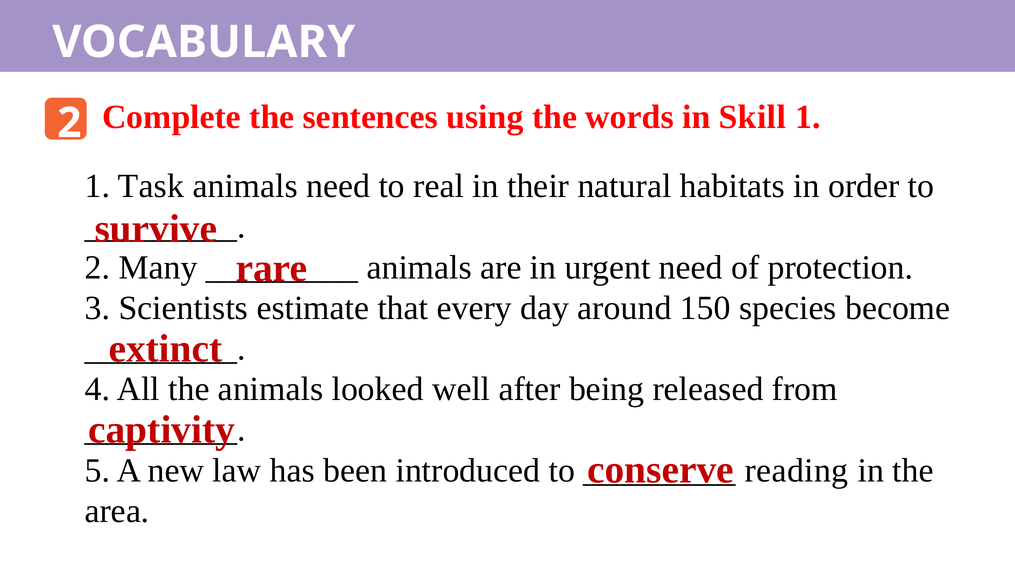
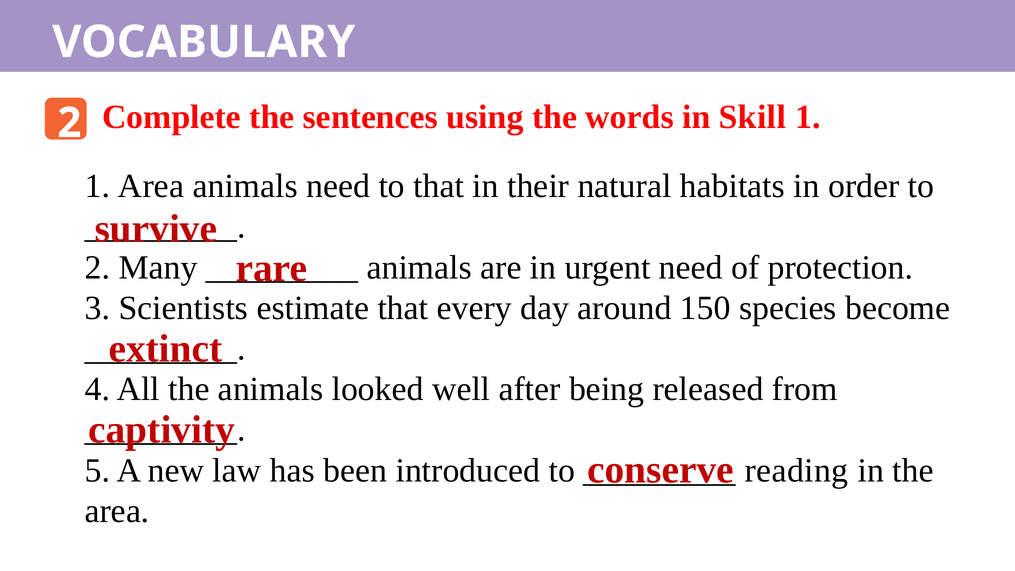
1 Task: Task -> Area
to real: real -> that
